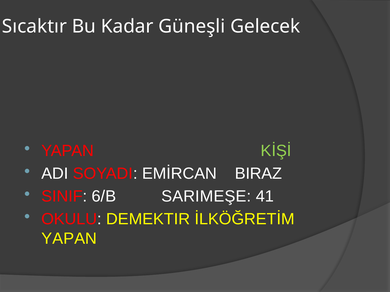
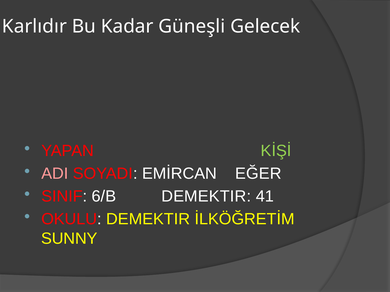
Sıcaktır: Sıcaktır -> Karlıdır
ADI colour: white -> pink
BIRAZ: BIRAZ -> EĞER
6/B SARIMEŞE: SARIMEŞE -> DEMEKTIR
YAPAN at (69, 239): YAPAN -> SUNNY
